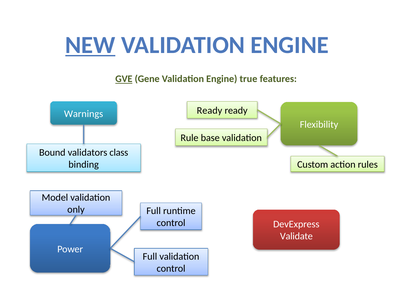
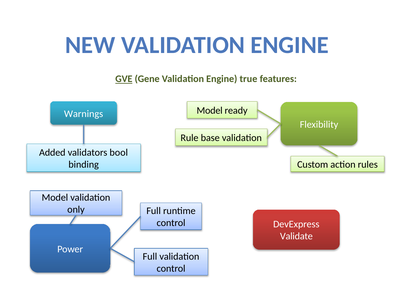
NEW underline: present -> none
Ready at (210, 110): Ready -> Model
Bound: Bound -> Added
class: class -> bool
